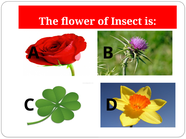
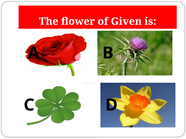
Insect: Insect -> Given
